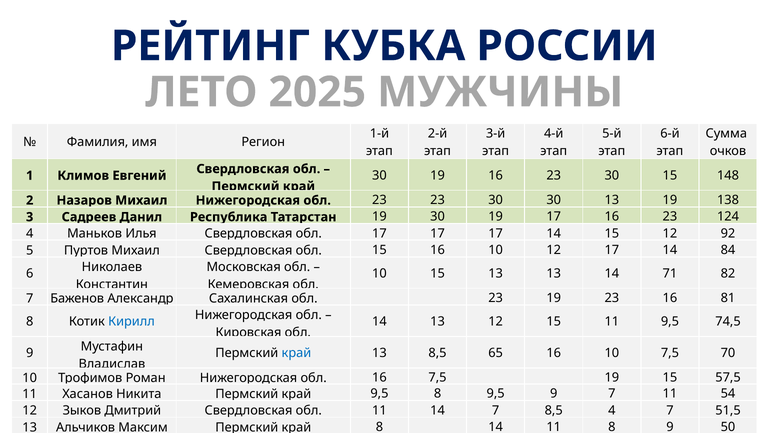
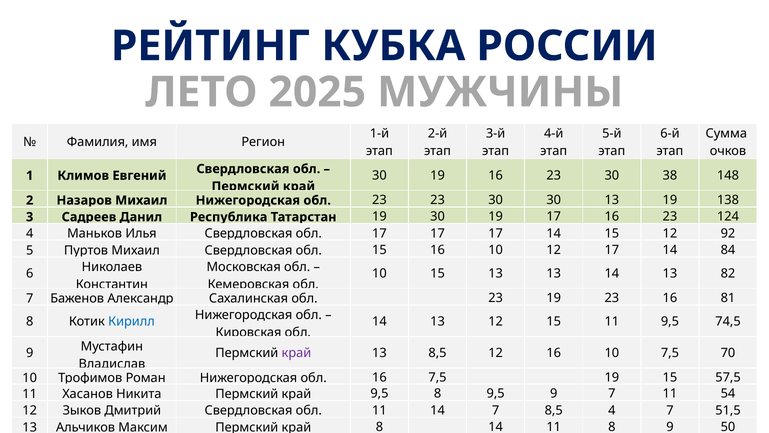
30 15: 15 -> 38
13 14 71: 71 -> 13
край at (296, 353) colour: blue -> purple
8,5 65: 65 -> 12
